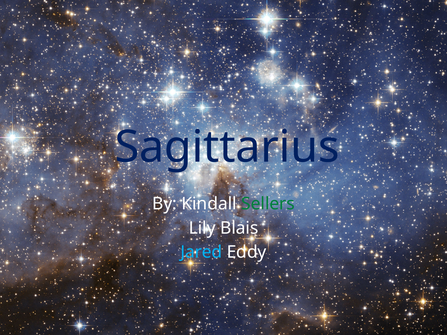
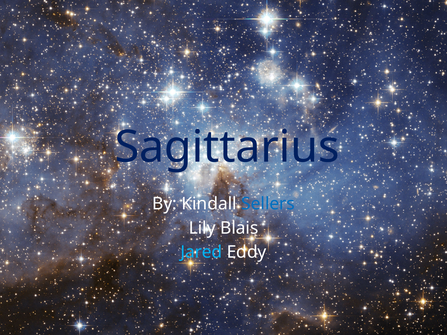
Sellers colour: green -> blue
